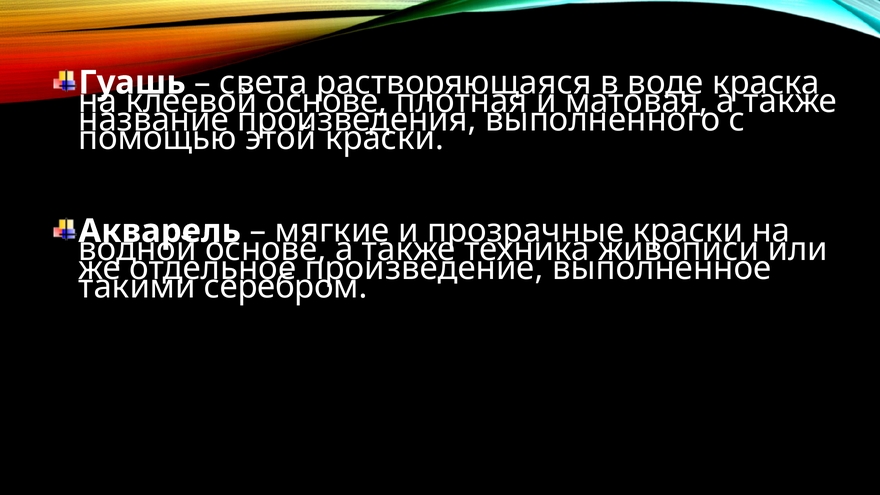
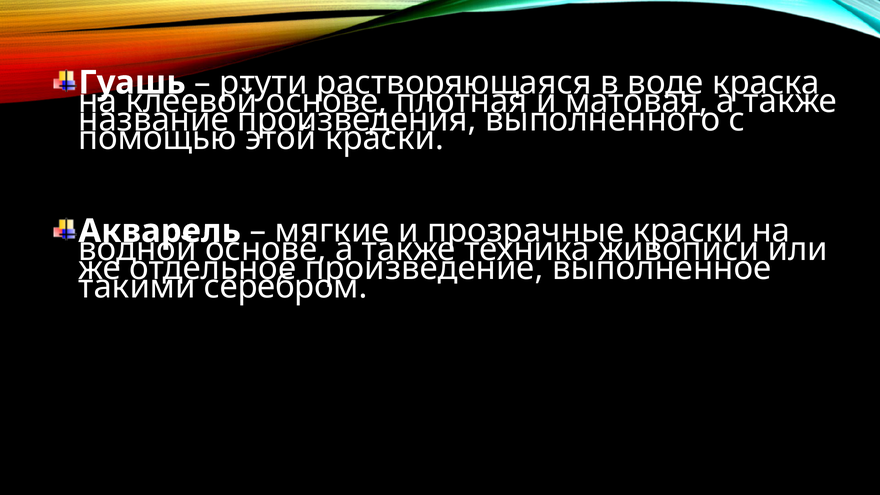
света: света -> ртути
